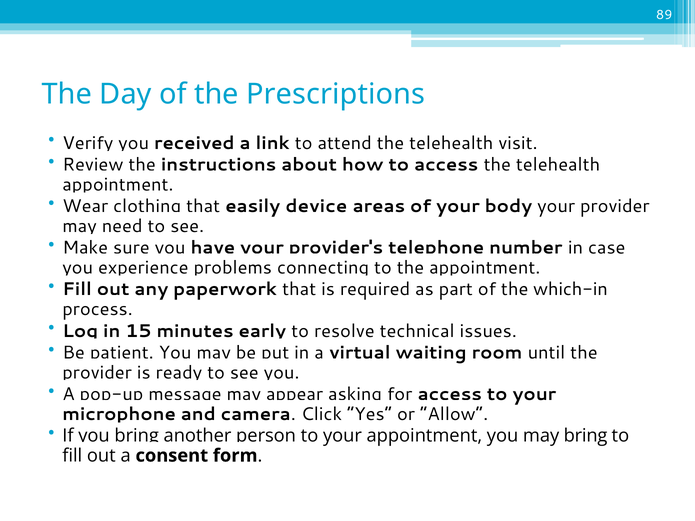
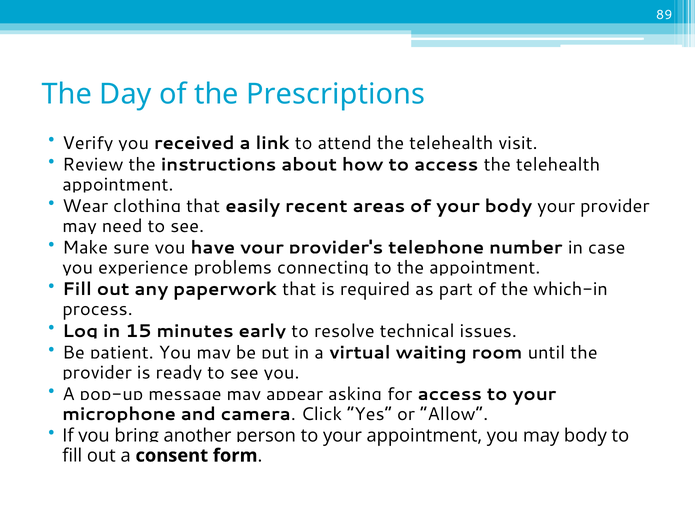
device: device -> recent
may bring: bring -> body
